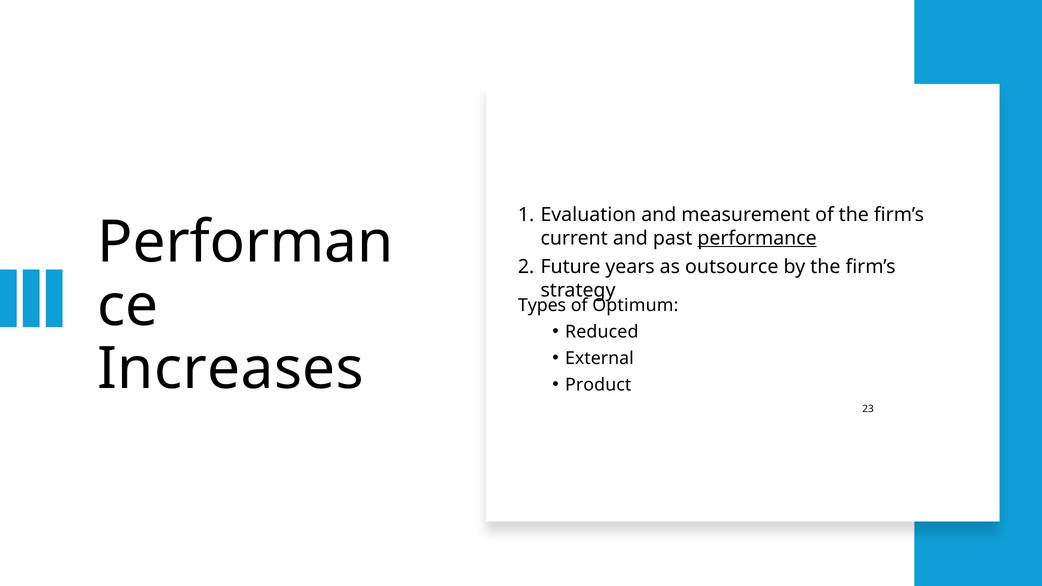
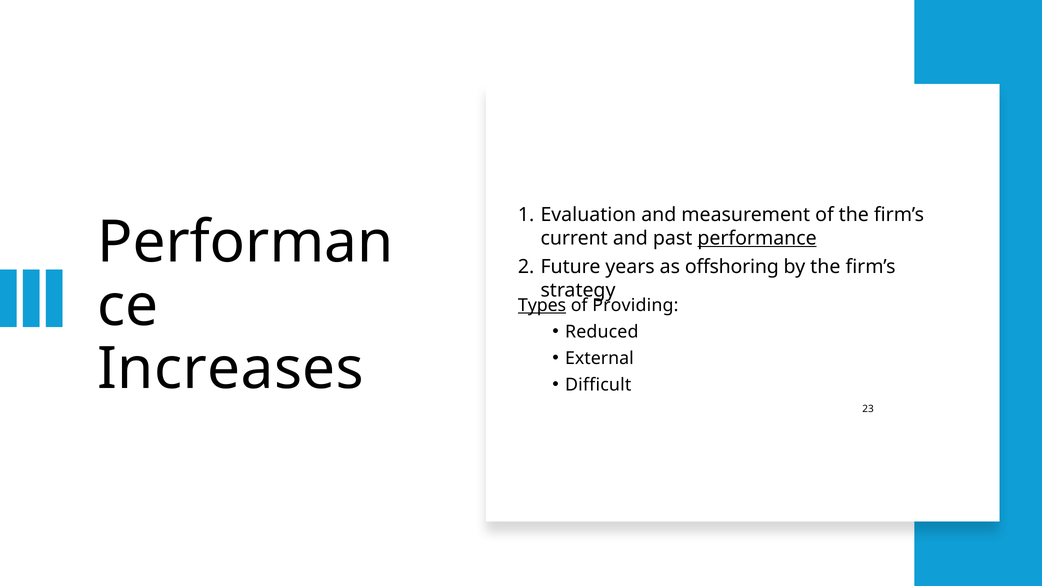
outsource: outsource -> offshoring
Types underline: none -> present
Optimum: Optimum -> Providing
Product: Product -> Difficult
